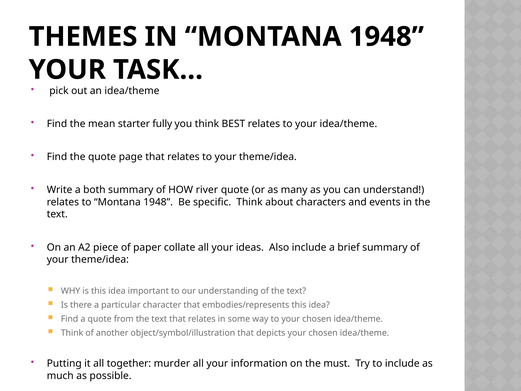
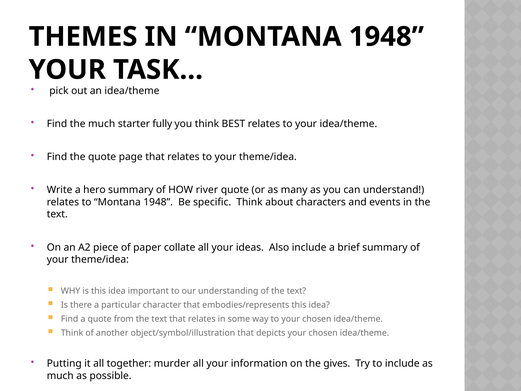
the mean: mean -> much
both: both -> hero
must: must -> gives
